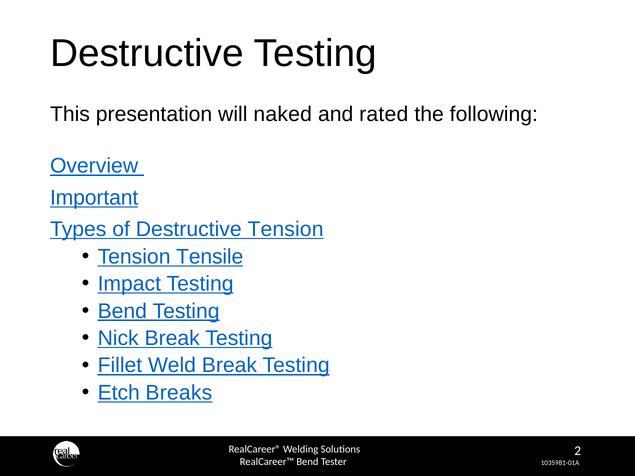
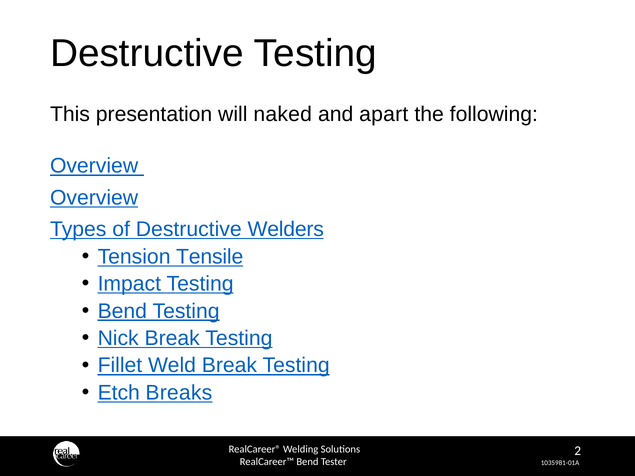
rated: rated -> apart
Important at (94, 198): Important -> Overview
Destructive Tension: Tension -> Welders
